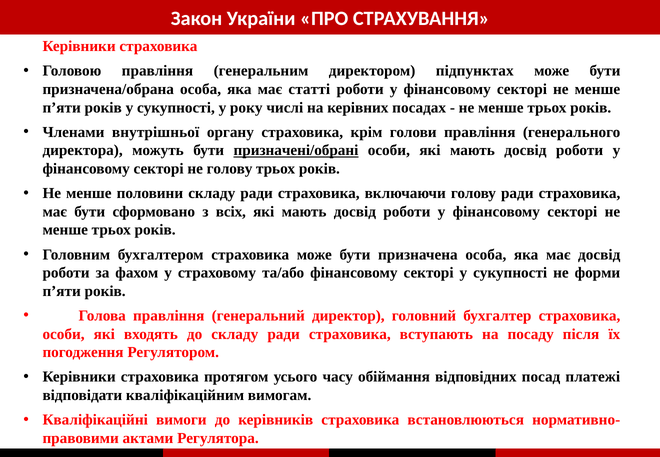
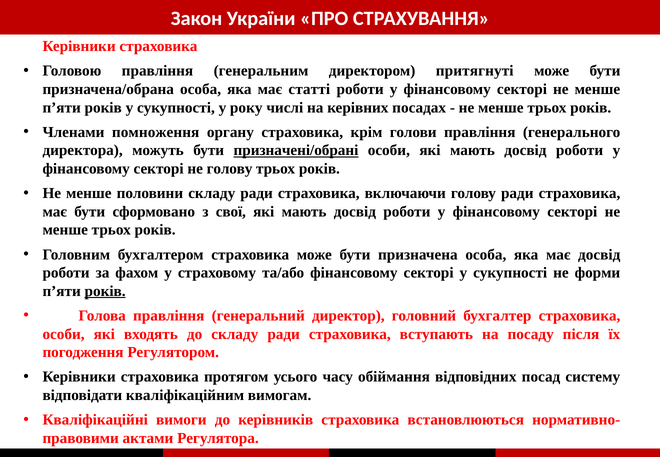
підпунктах: підпунктах -> притягнуті
внутрішньої: внутрішньої -> помноження
всіх: всіх -> свої
років at (105, 291) underline: none -> present
платежі: платежі -> систему
